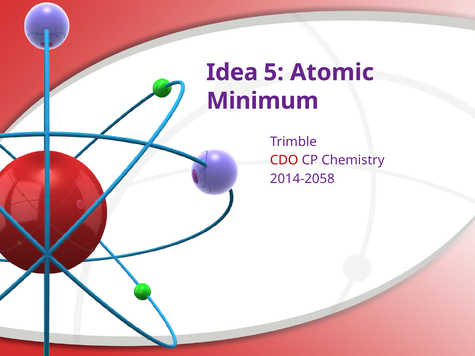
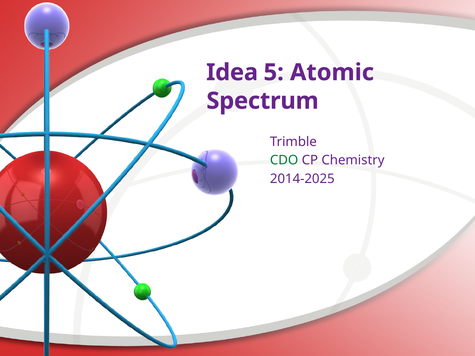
Minimum: Minimum -> Spectrum
CDO colour: red -> green
2014-2058: 2014-2058 -> 2014-2025
